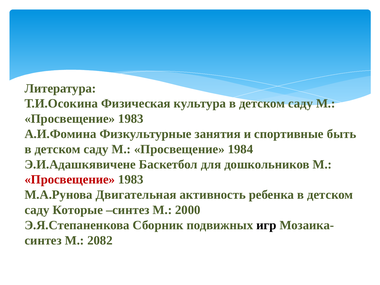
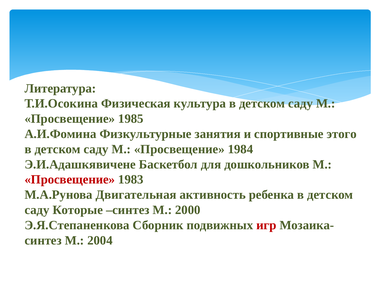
1983 at (131, 119): 1983 -> 1985
быть: быть -> этого
игр colour: black -> red
2082: 2082 -> 2004
